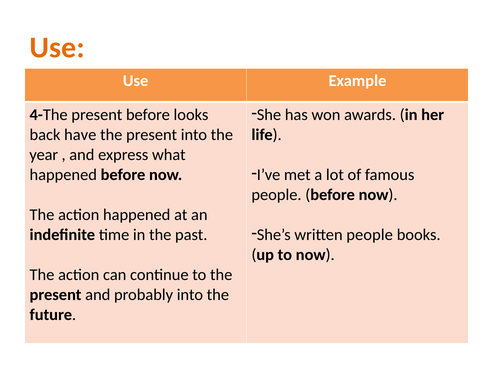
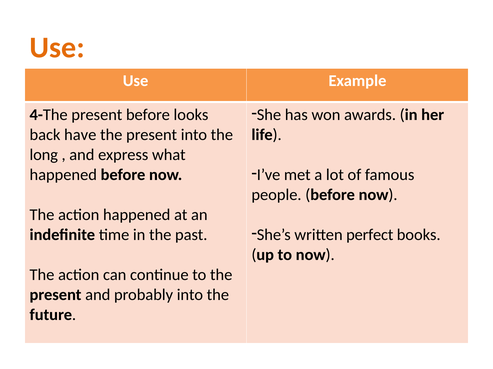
year: year -> long
written people: people -> perfect
